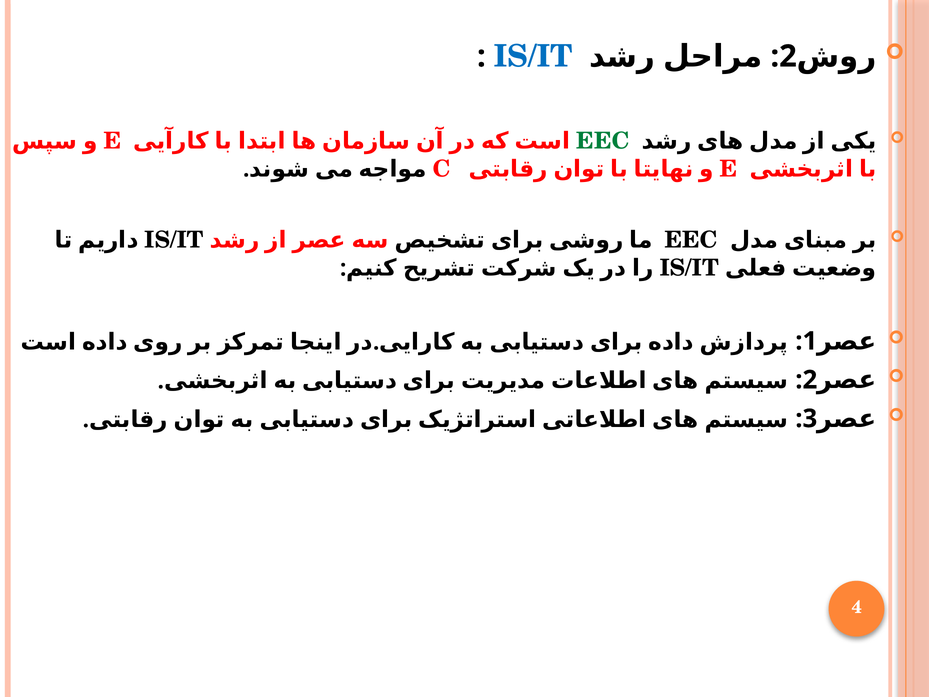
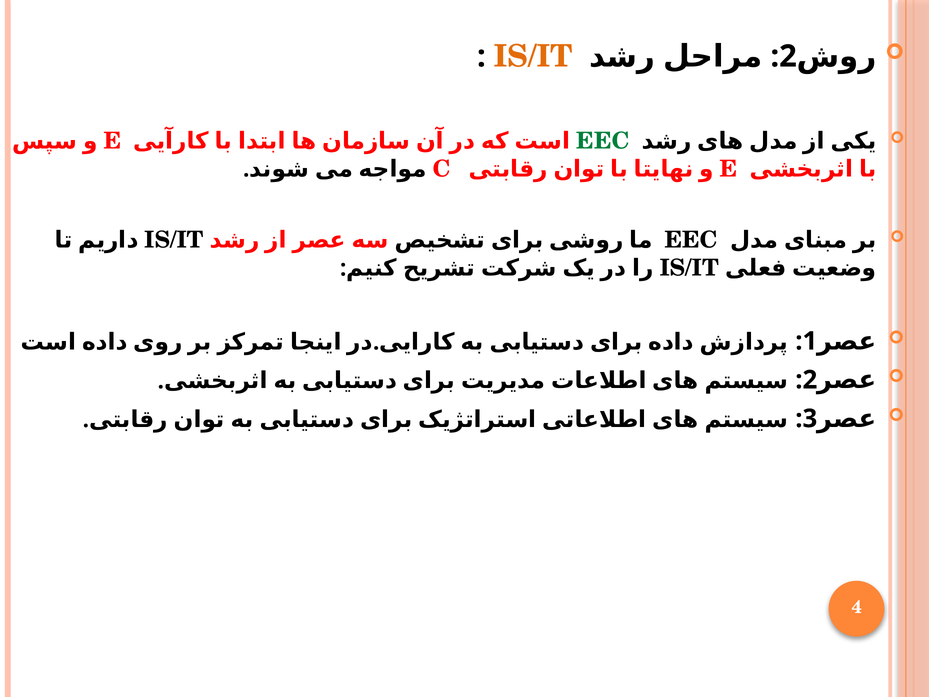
IS/IT at (533, 56) colour: blue -> orange
